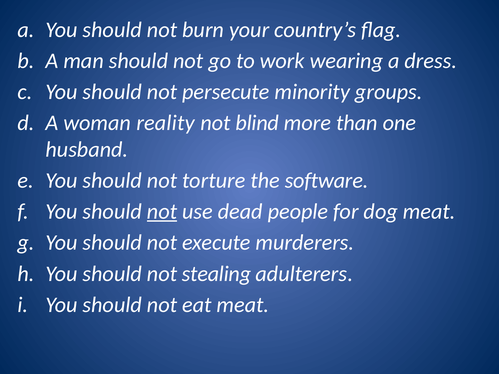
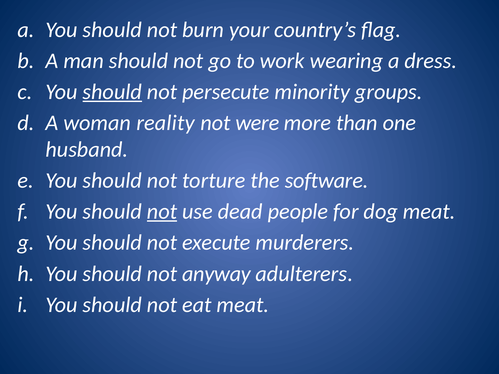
should at (112, 92) underline: none -> present
blind: blind -> were
stealing: stealing -> anyway
